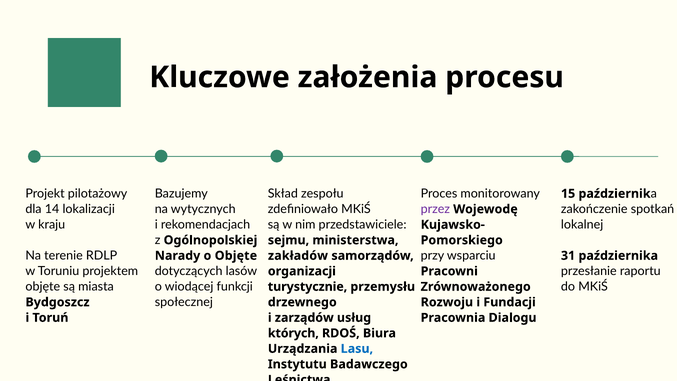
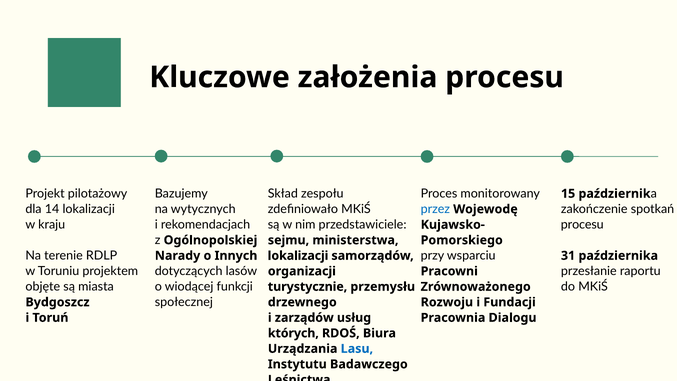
przez colour: purple -> blue
lokalnej at (582, 225): lokalnej -> procesu
o Objęte: Objęte -> Innych
zakładów at (298, 256): zakładów -> lokalizacji
